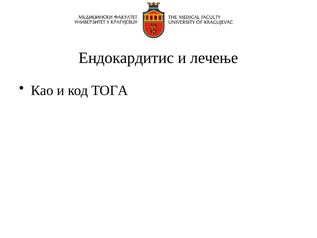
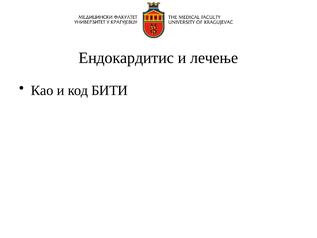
ТОГА: ТОГА -> БИТИ
